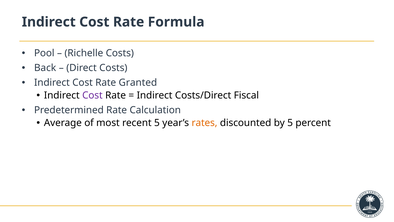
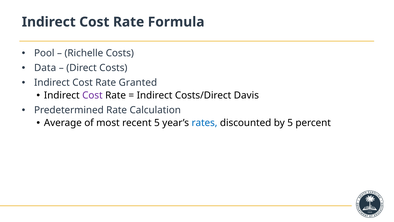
Back: Back -> Data
Fiscal: Fiscal -> Davis
rates colour: orange -> blue
